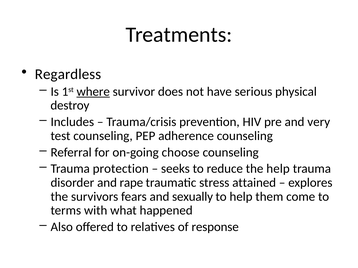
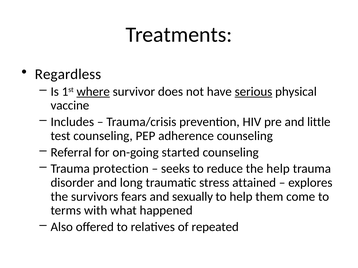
serious underline: none -> present
destroy: destroy -> vaccine
very: very -> little
choose: choose -> started
rape: rape -> long
response: response -> repeated
